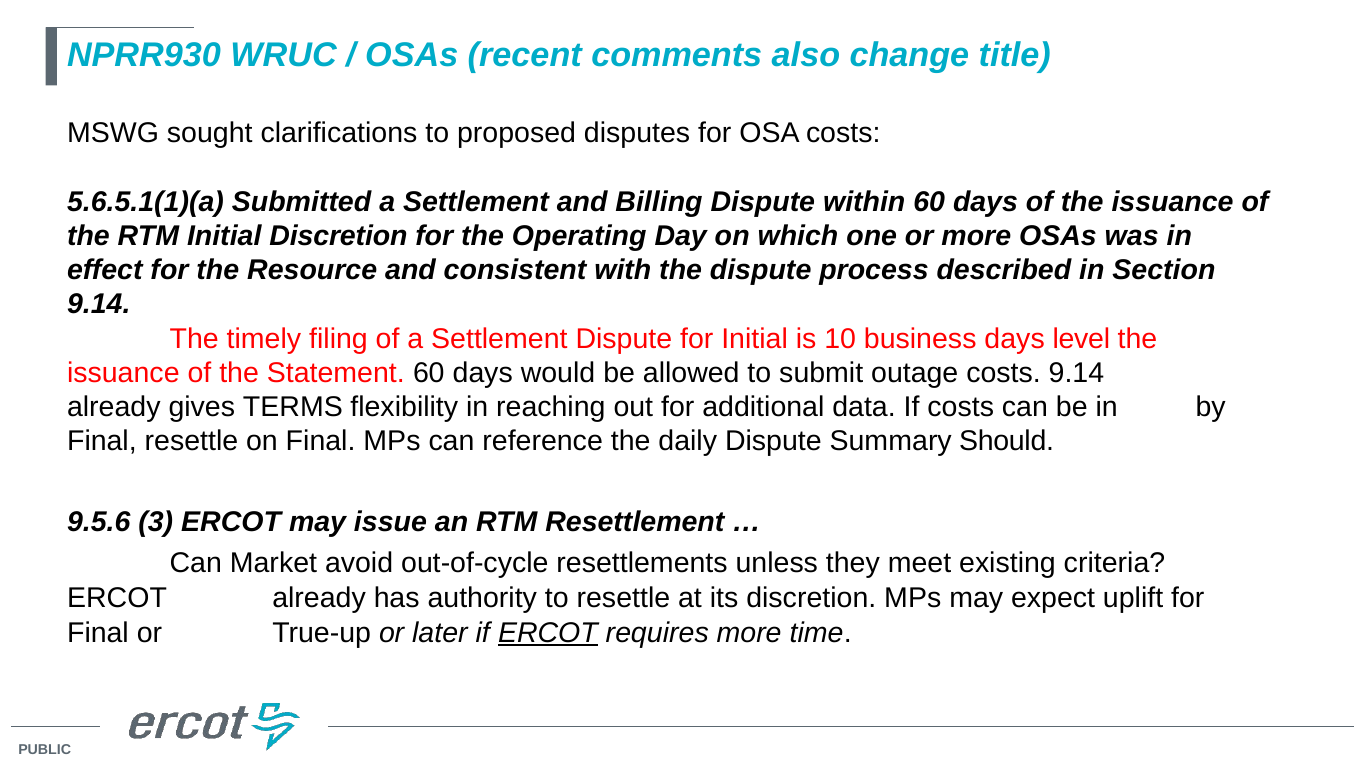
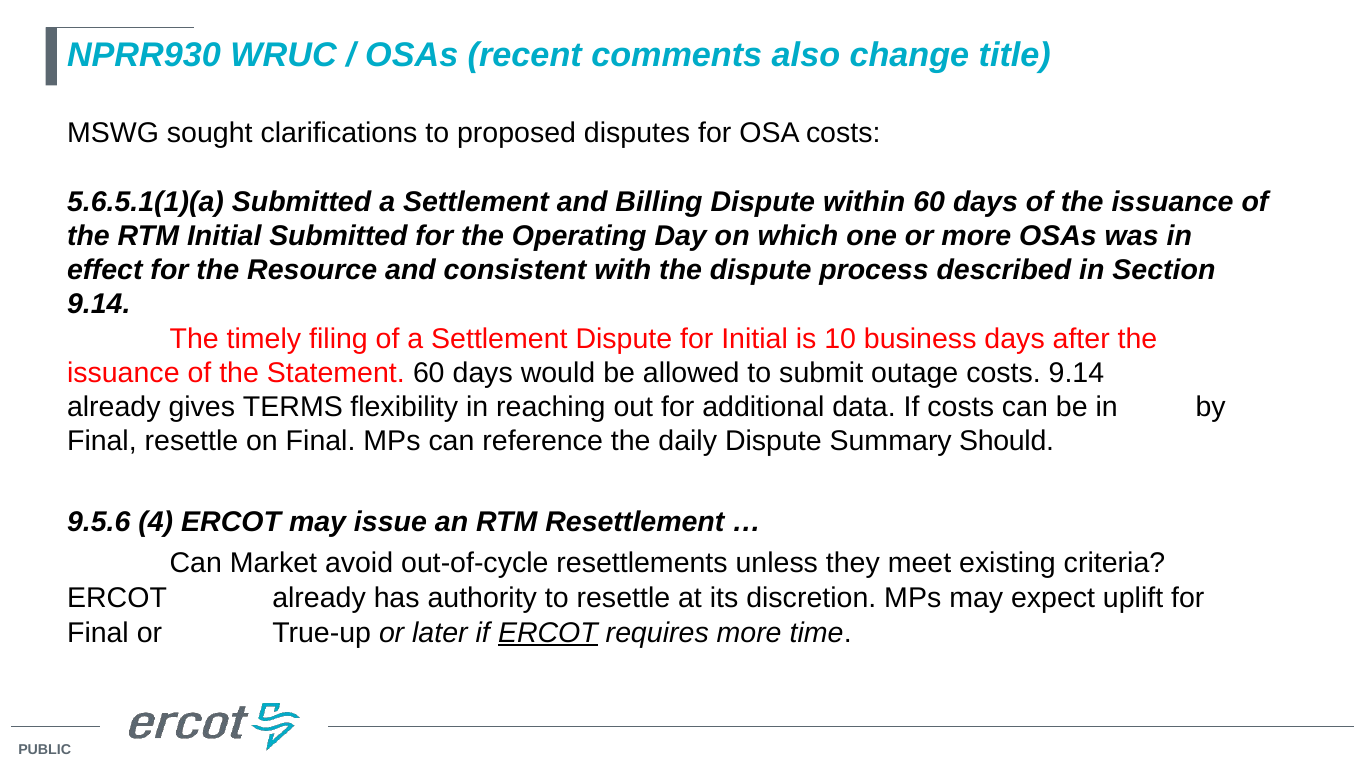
Initial Discretion: Discretion -> Submitted
level: level -> after
3: 3 -> 4
